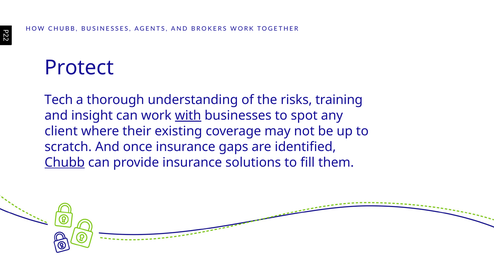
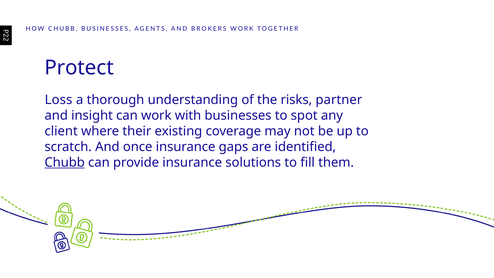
Tech: Tech -> Loss
training: training -> partner
with underline: present -> none
